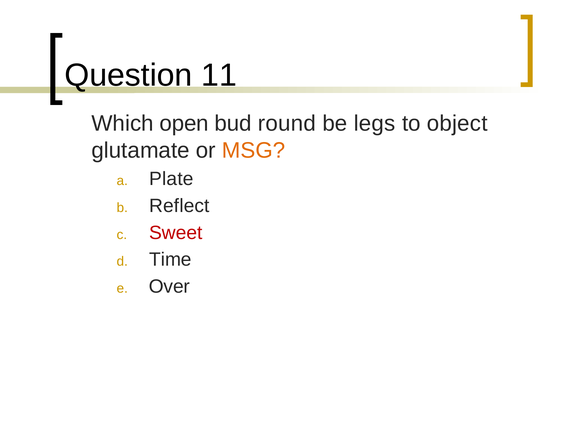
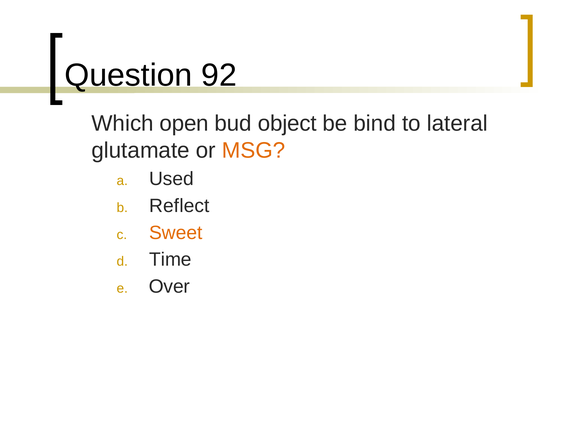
11: 11 -> 92
round: round -> object
legs: legs -> bind
object: object -> lateral
Plate: Plate -> Used
Sweet colour: red -> orange
